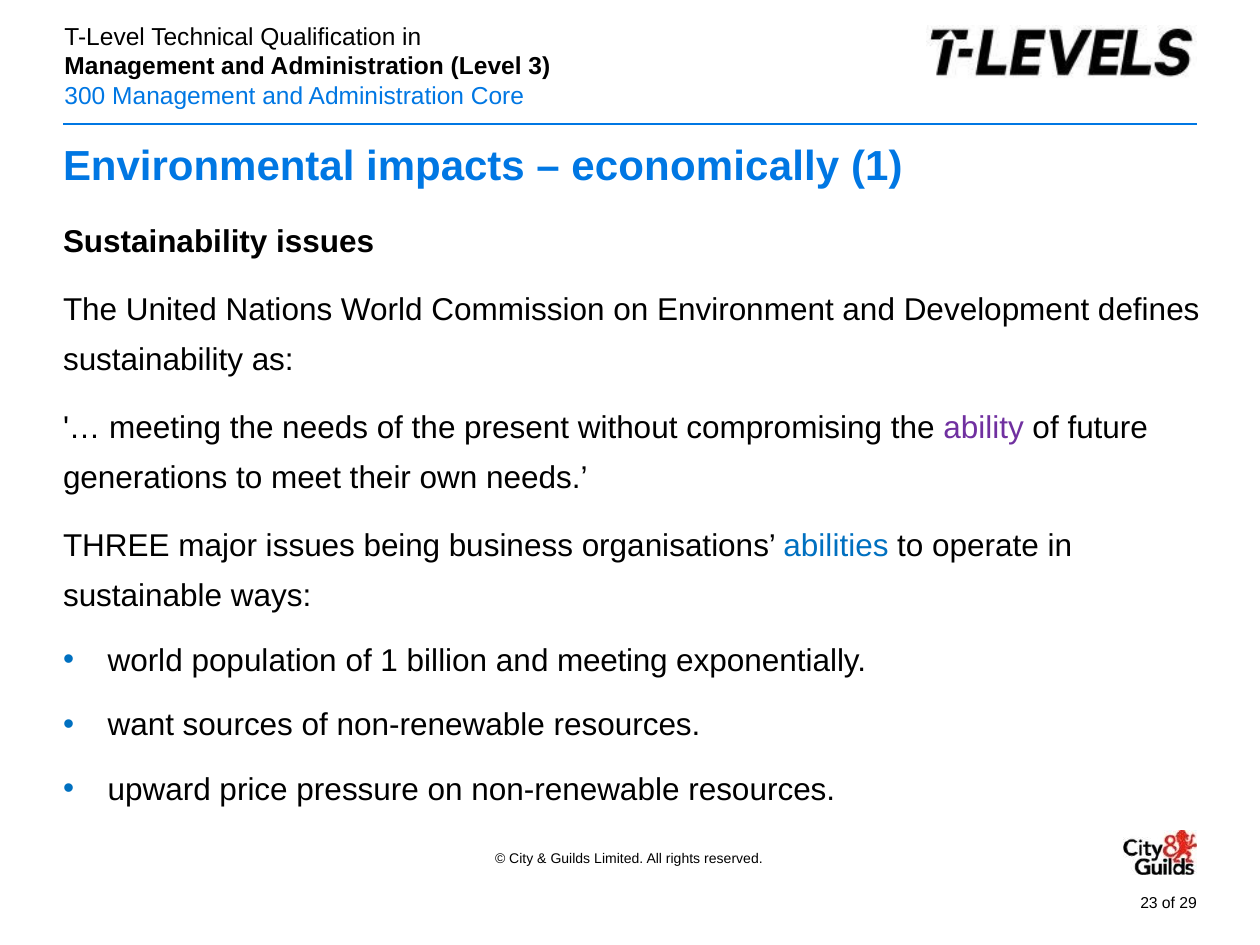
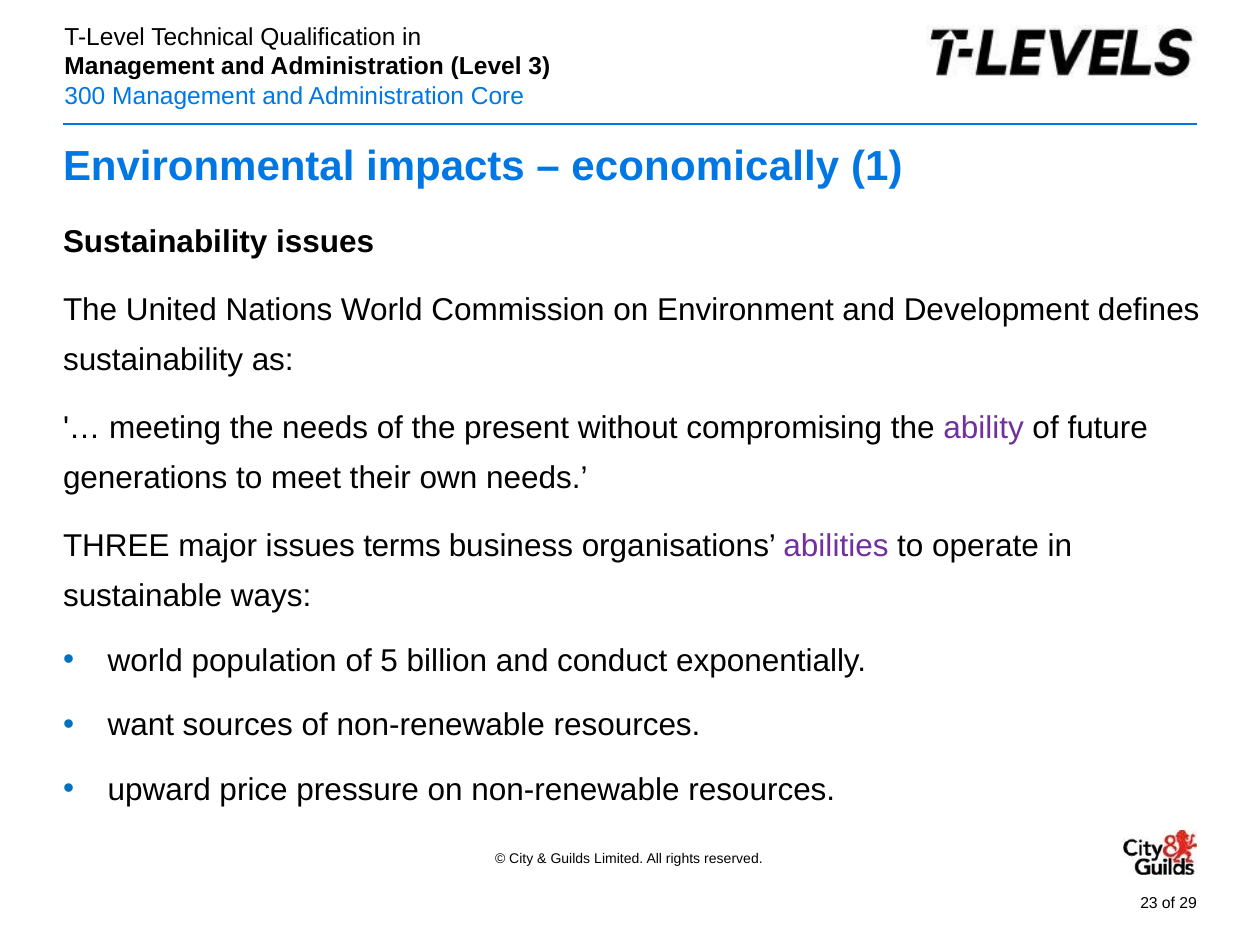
being: being -> terms
abilities colour: blue -> purple
of 1: 1 -> 5
and meeting: meeting -> conduct
